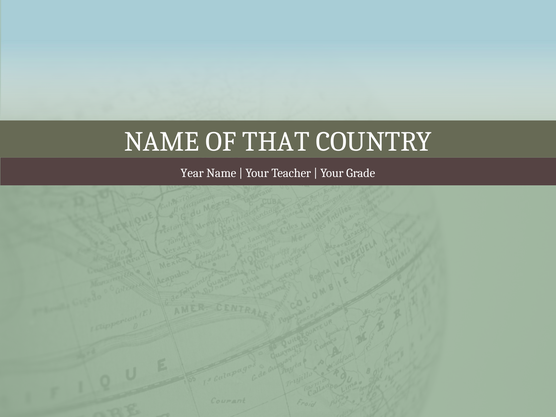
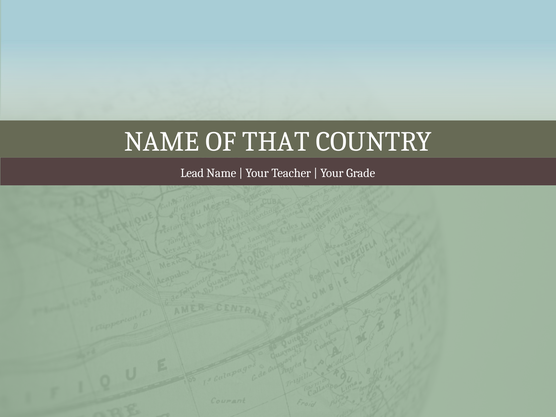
Year: Year -> Lead
